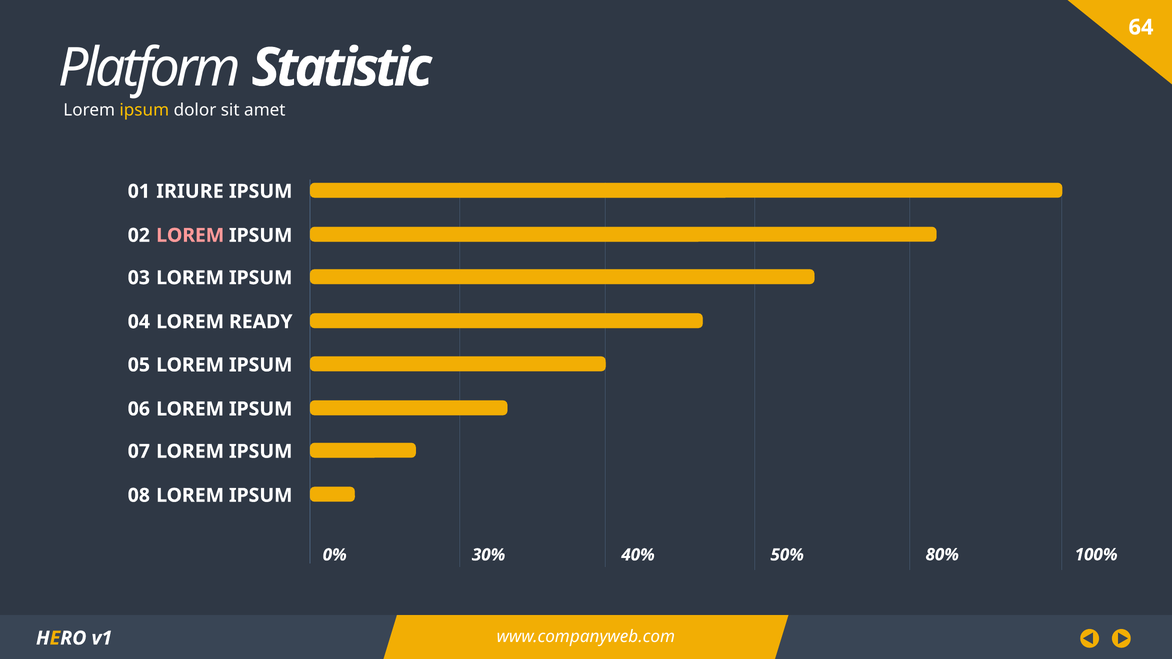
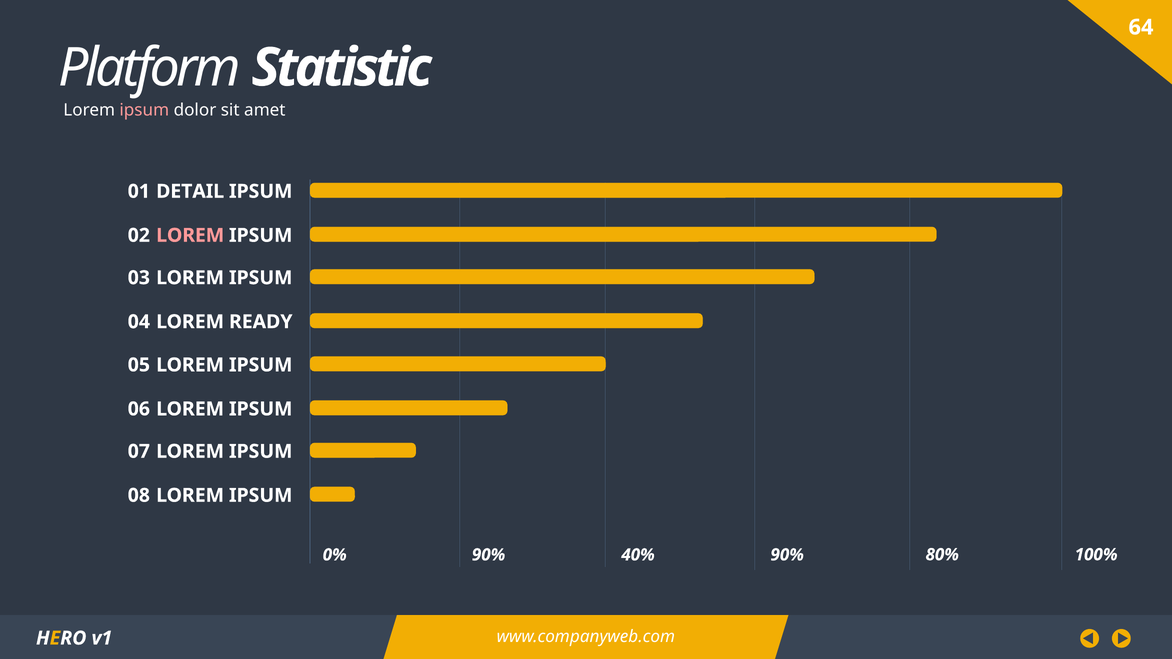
ipsum at (144, 110) colour: yellow -> pink
IRIURE: IRIURE -> DETAIL
0% 30%: 30% -> 90%
40% 50%: 50% -> 90%
